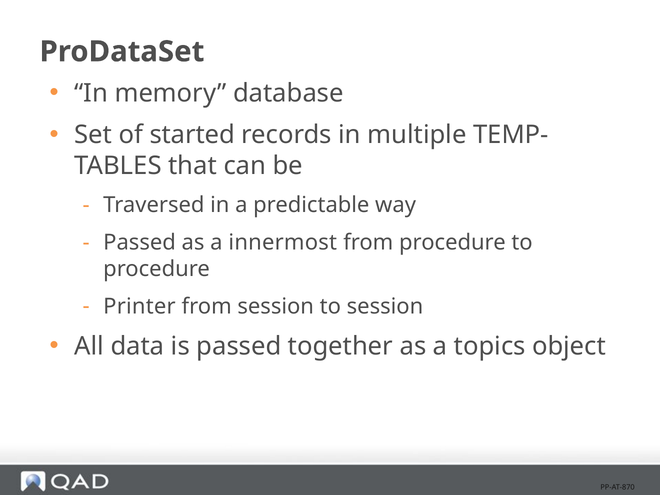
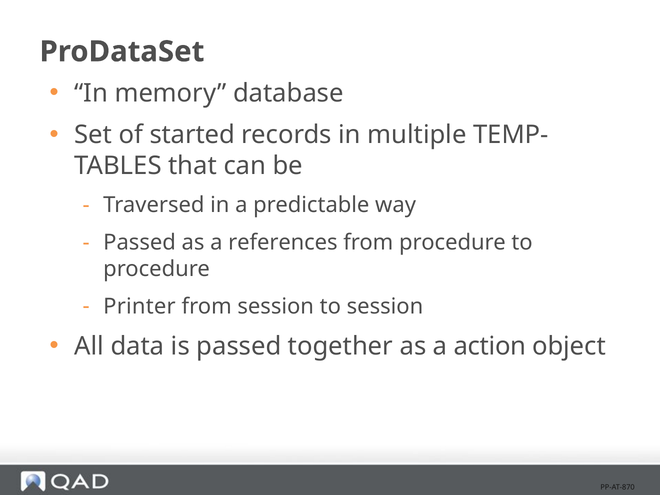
innermost: innermost -> references
topics: topics -> action
